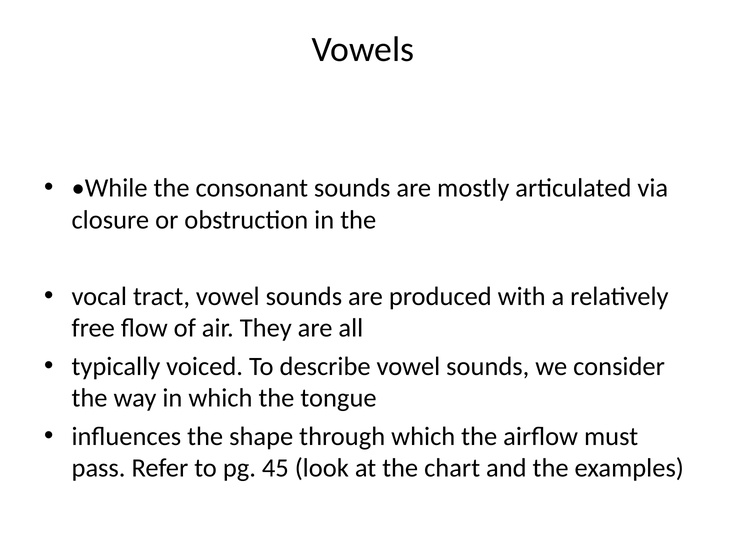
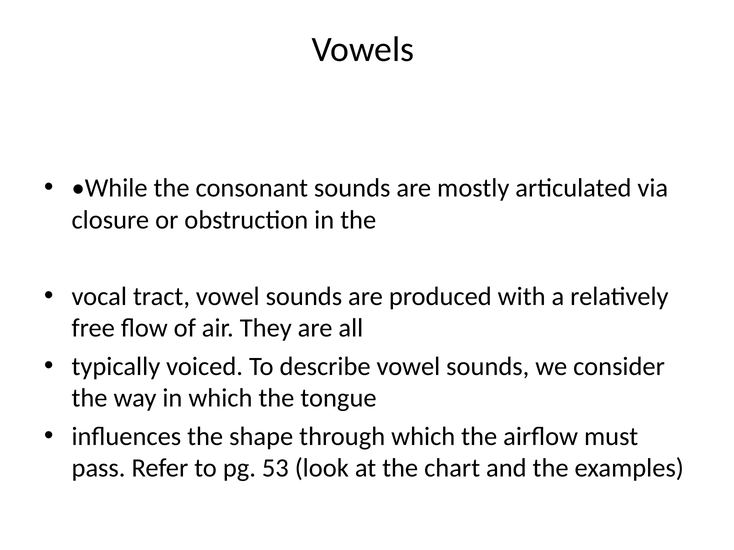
45: 45 -> 53
